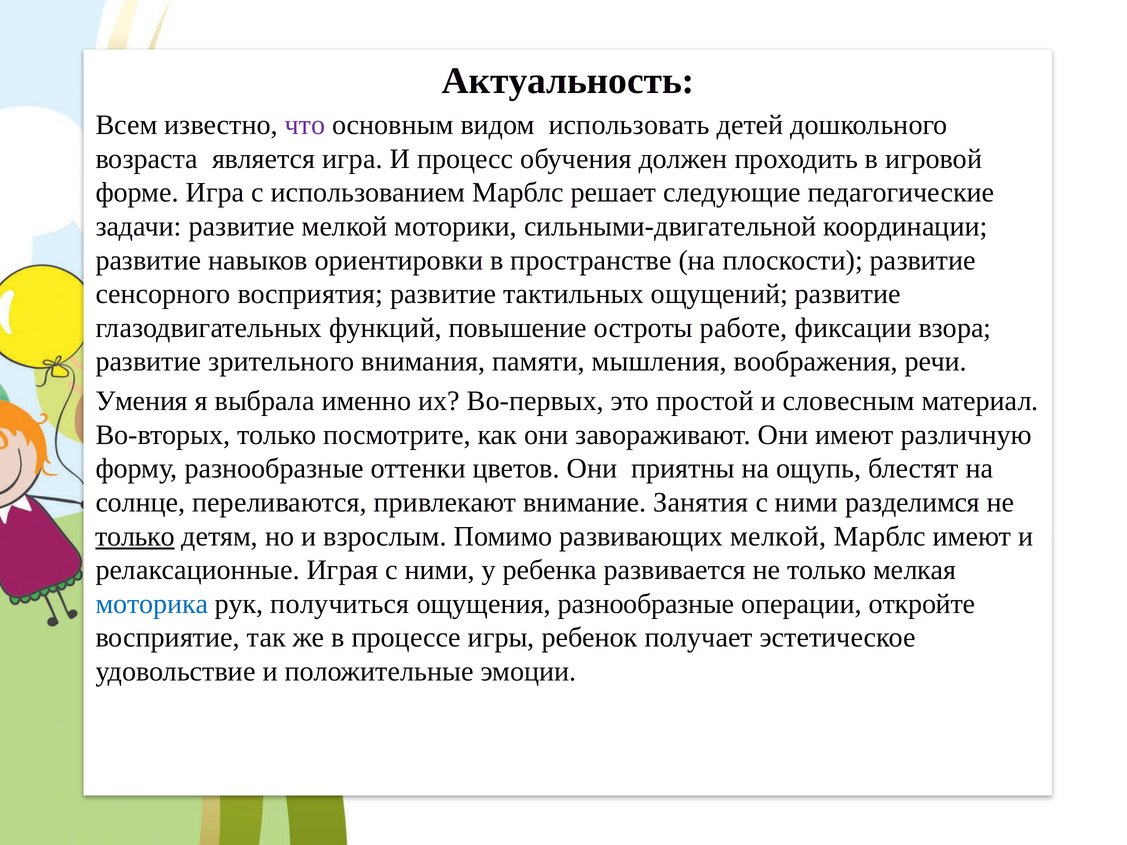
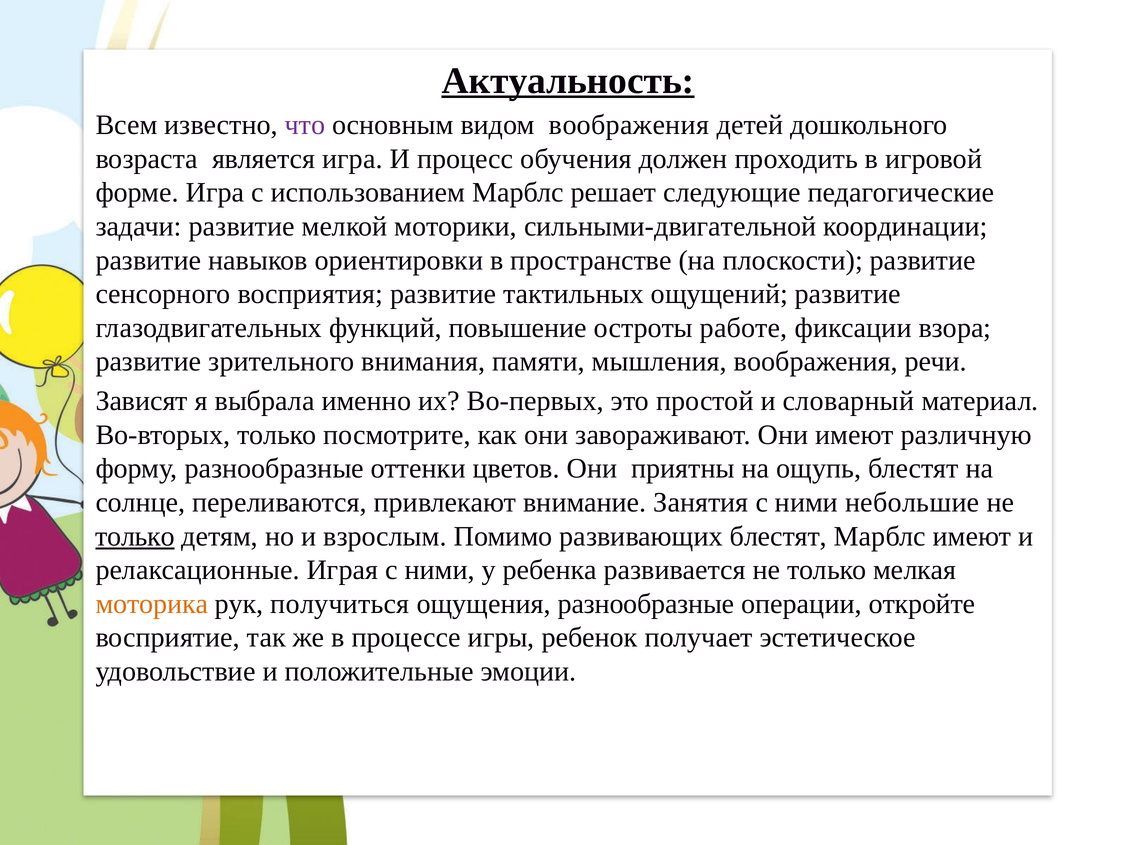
Актуальность underline: none -> present
видом использовать: использовать -> воображения
Умения: Умения -> Зависят
словесным: словесным -> словарный
разделимся: разделимся -> небольшие
развивающих мелкой: мелкой -> блестят
моторика colour: blue -> orange
